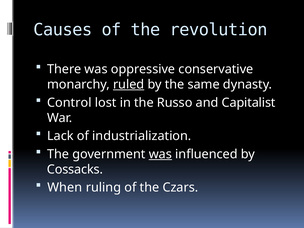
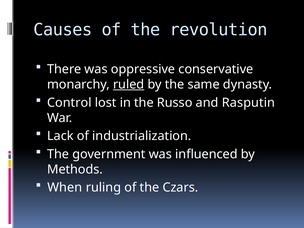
Capitalist: Capitalist -> Rasputin
was at (160, 154) underline: present -> none
Cossacks: Cossacks -> Methods
